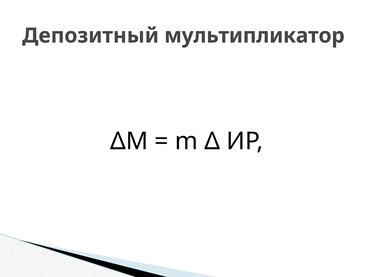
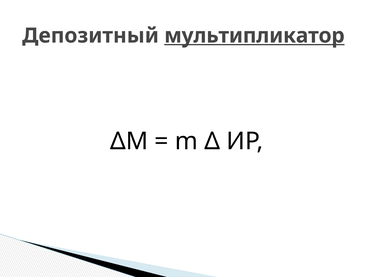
мультипликатор underline: none -> present
